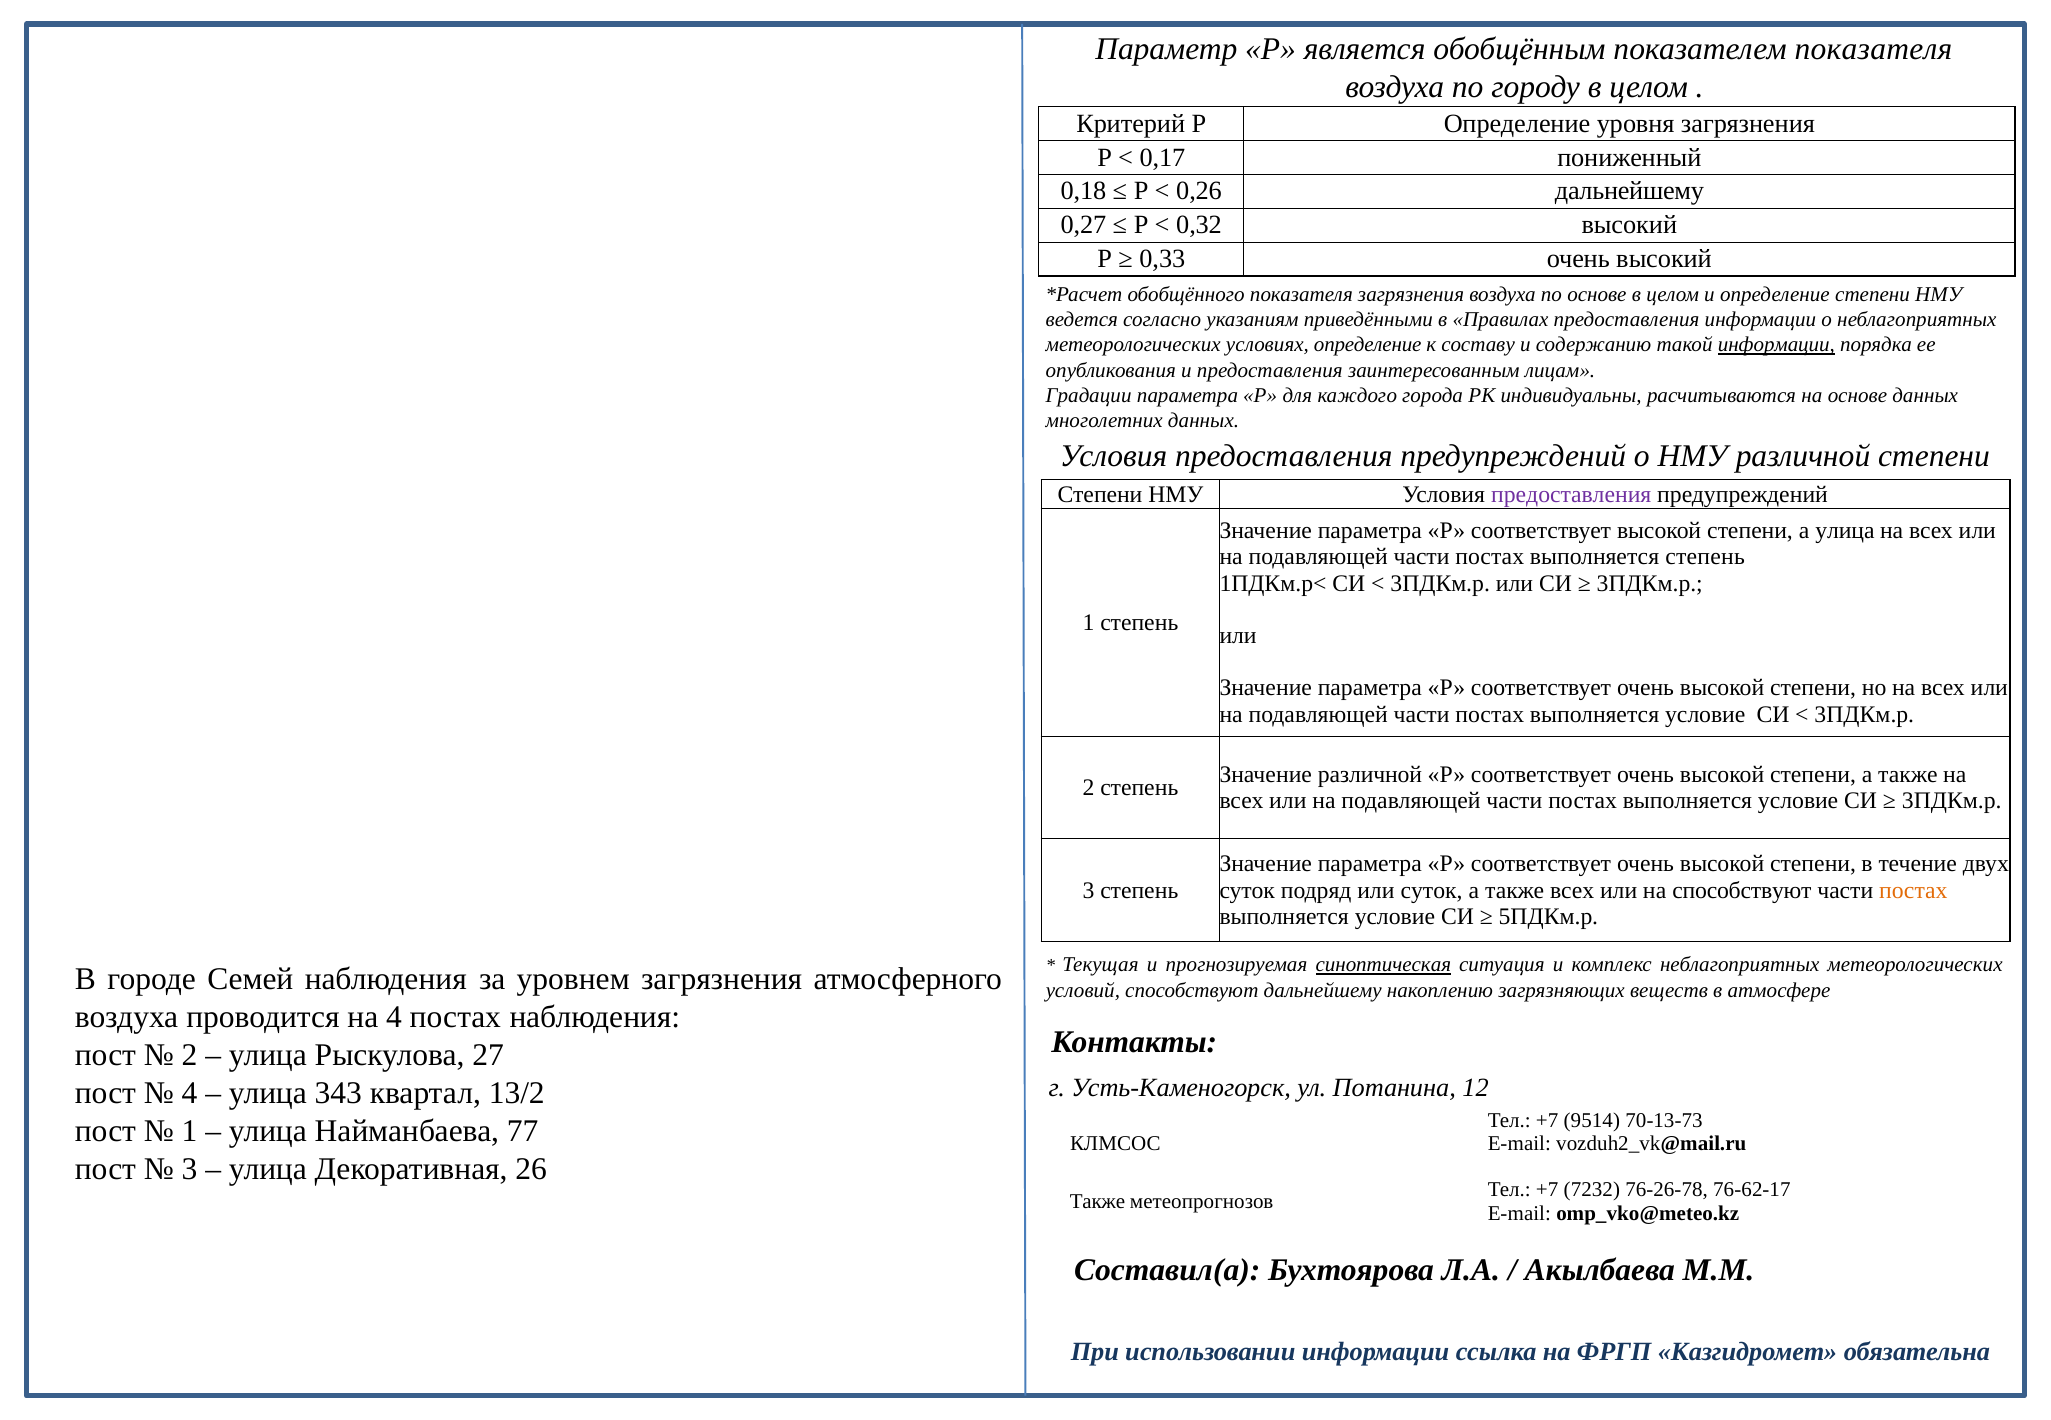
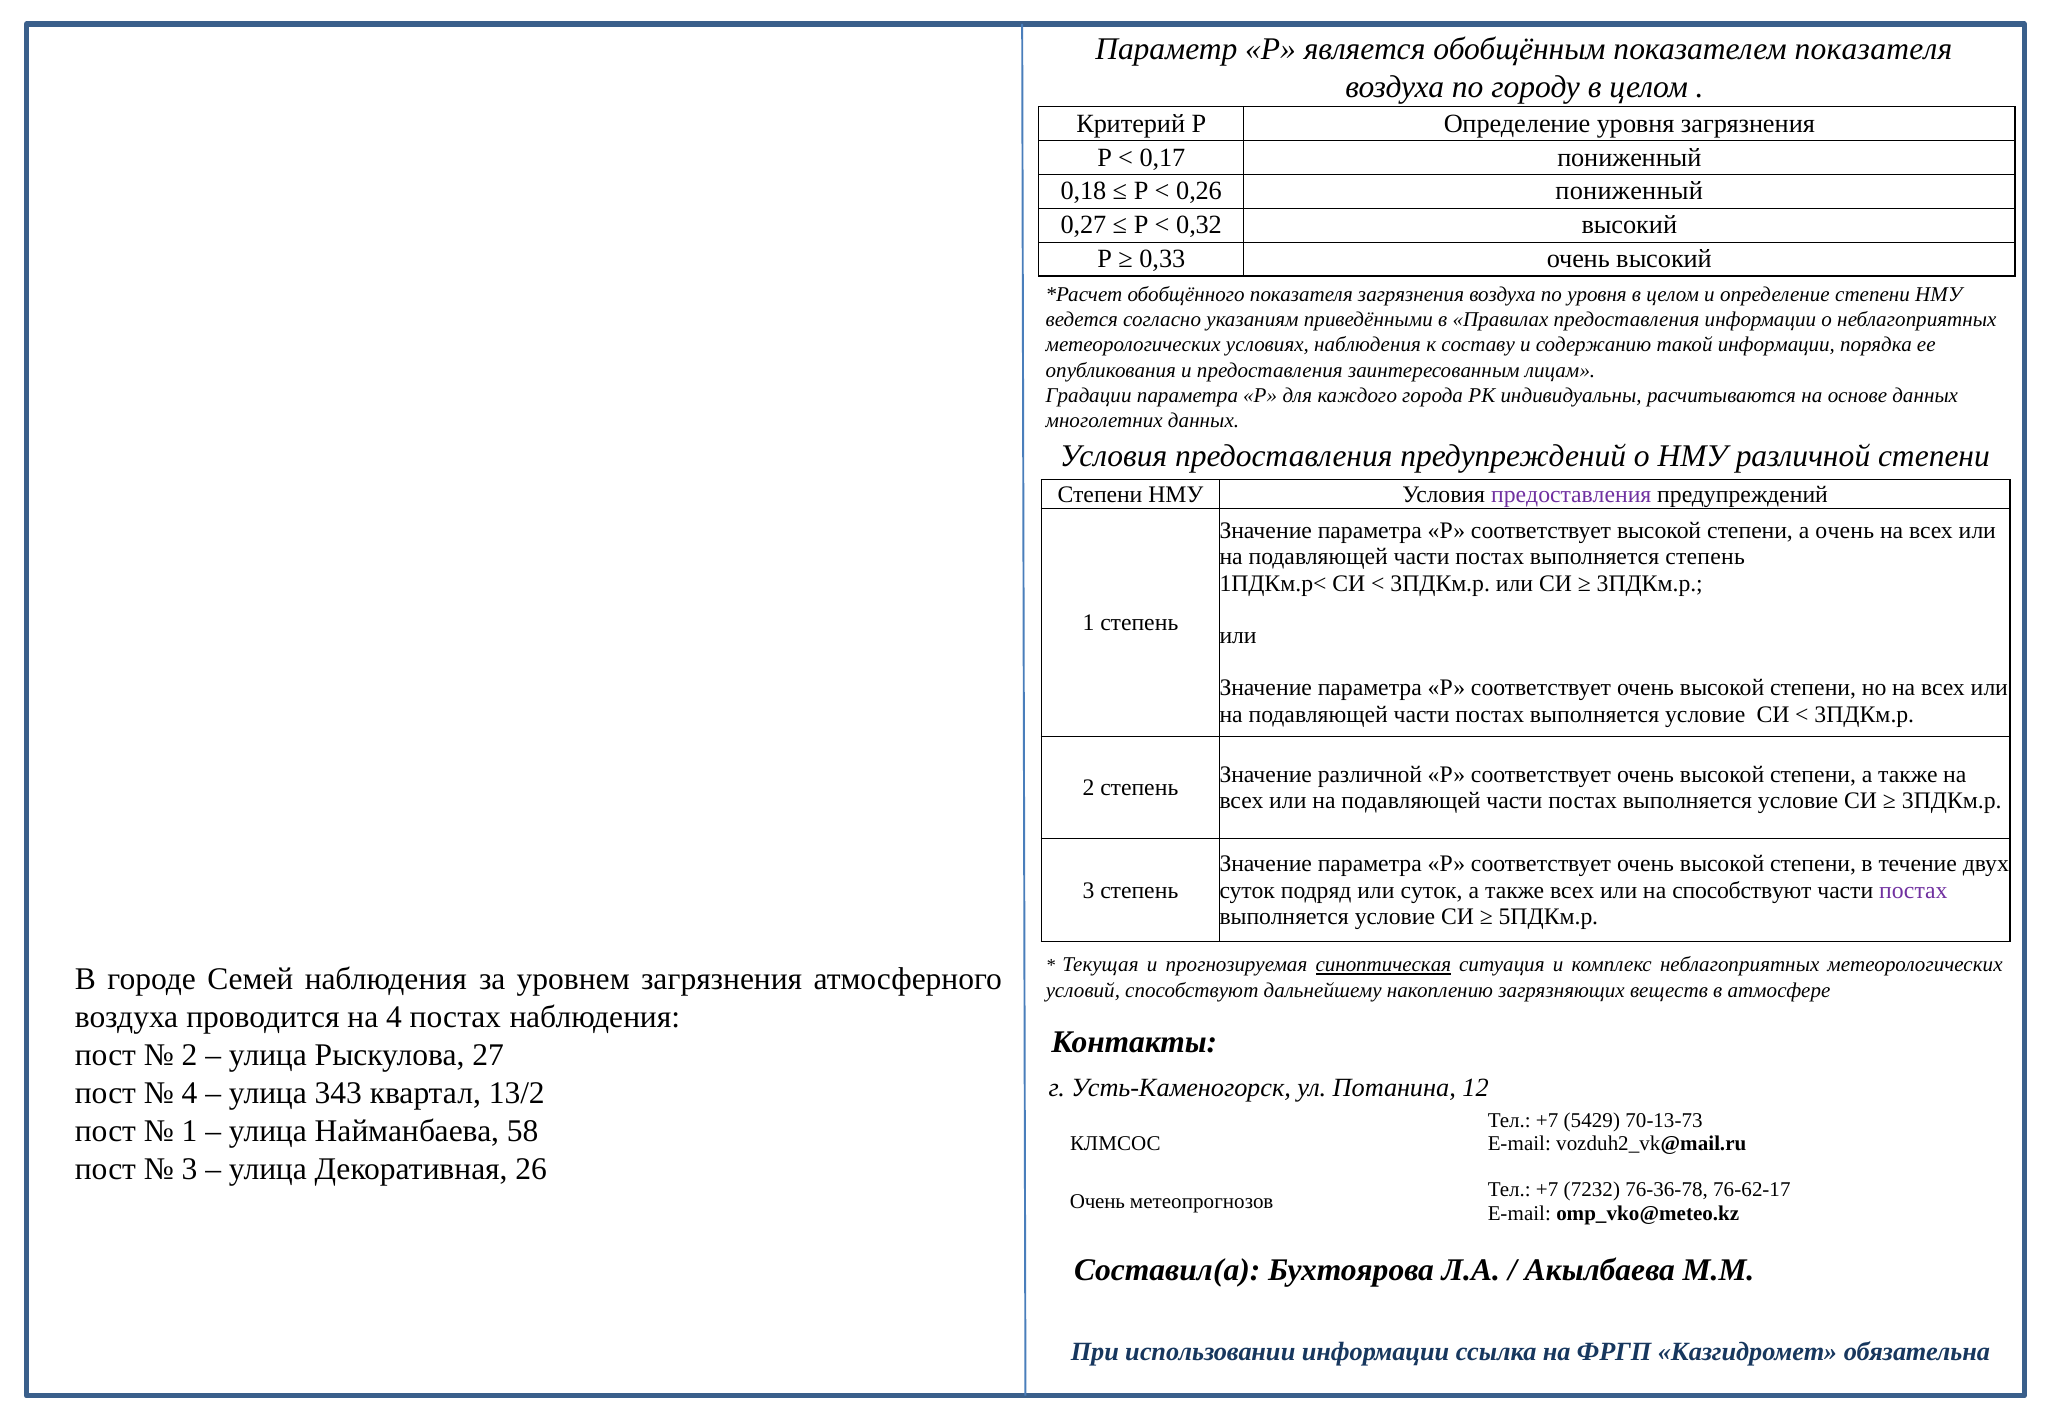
0,26 дальнейшему: дальнейшему -> пониженный
по основе: основе -> уровня
условиях определение: определение -> наблюдения
информации at (1776, 345) underline: present -> none
а улица: улица -> очень
постах at (1913, 890) colour: orange -> purple
9514: 9514 -> 5429
77: 77 -> 58
76-26-78: 76-26-78 -> 76-36-78
Также at (1097, 1202): Также -> Очень
